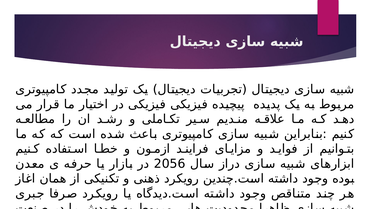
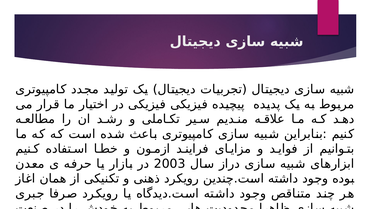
2056: 2056 -> 2003
